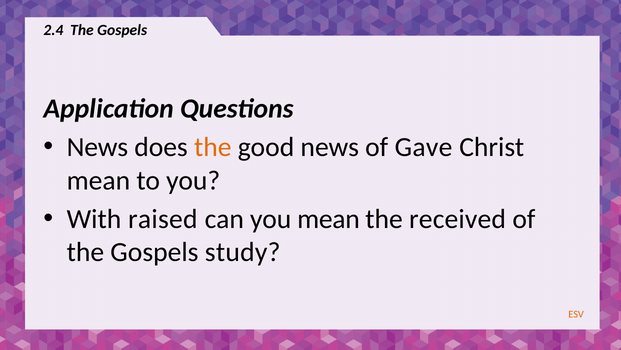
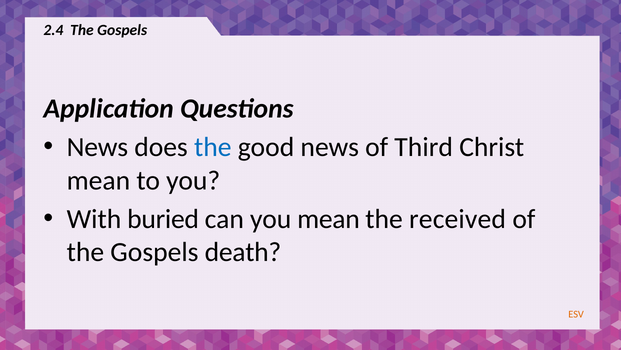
the at (213, 147) colour: orange -> blue
Gave: Gave -> Third
raised: raised -> buried
study: study -> death
